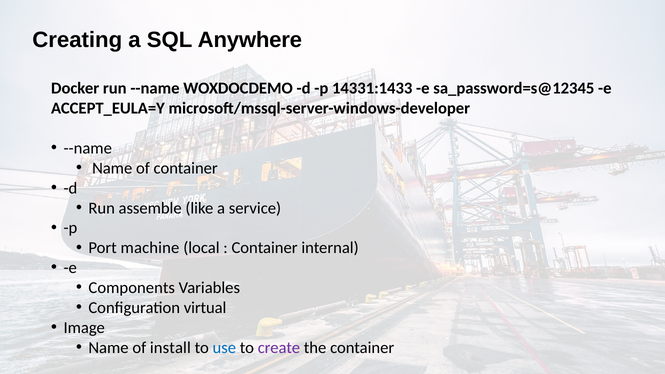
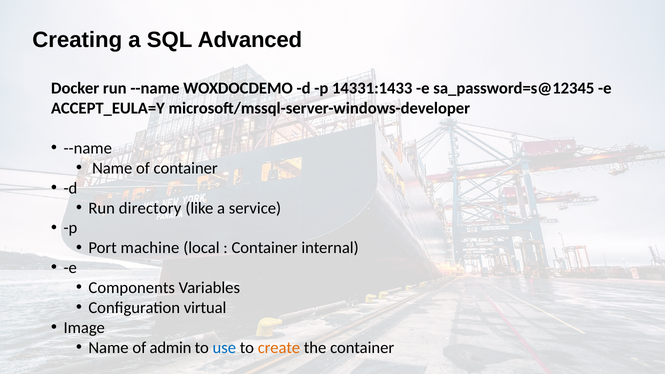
Anywhere: Anywhere -> Advanced
assemble: assemble -> directory
install: install -> admin
create colour: purple -> orange
